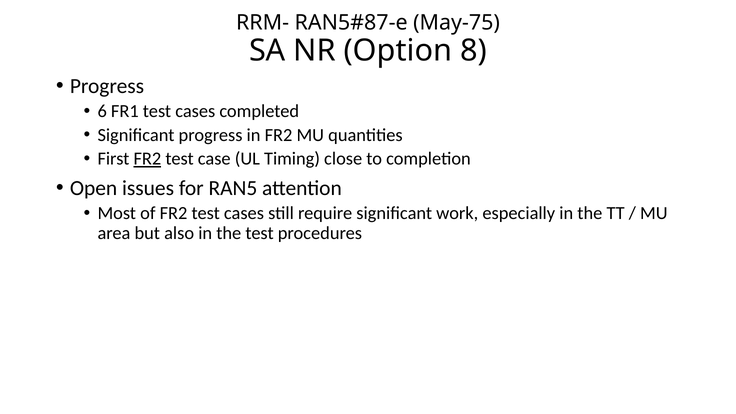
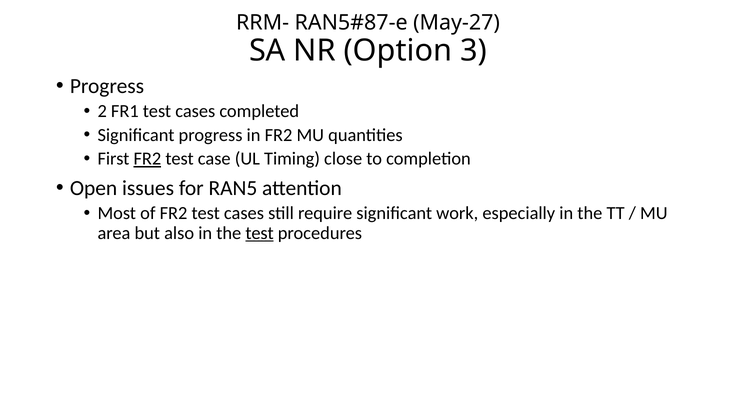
May-75: May-75 -> May-27
8: 8 -> 3
6: 6 -> 2
test at (260, 233) underline: none -> present
